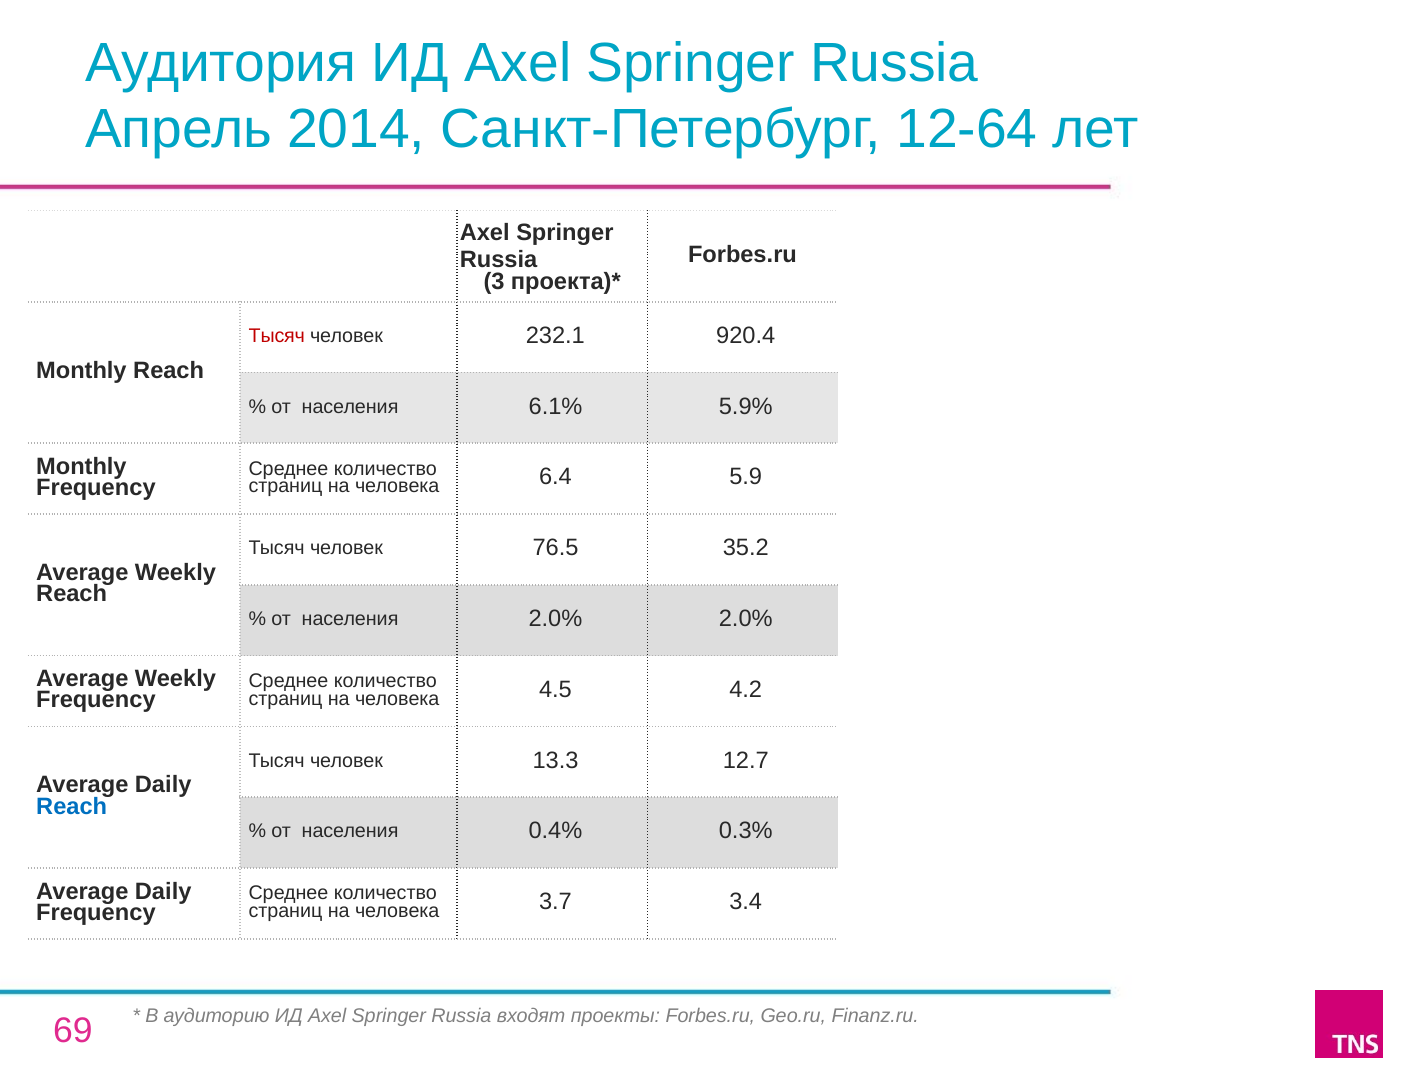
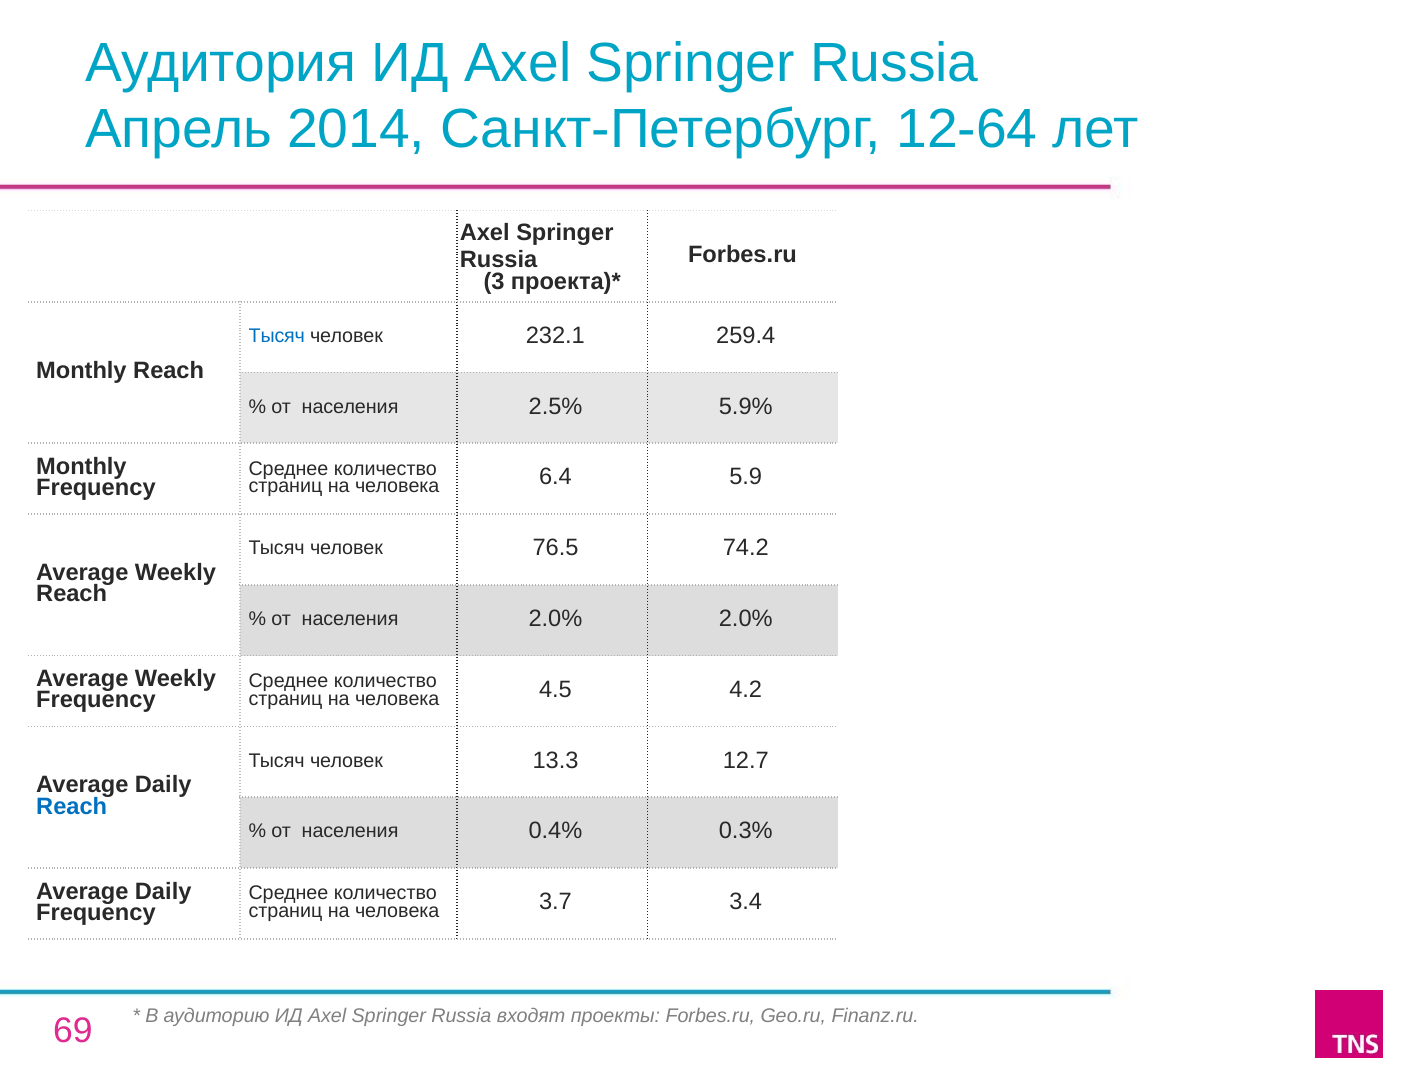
Тысяч at (277, 336) colour: red -> blue
920.4: 920.4 -> 259.4
6.1%: 6.1% -> 2.5%
35.2: 35.2 -> 74.2
